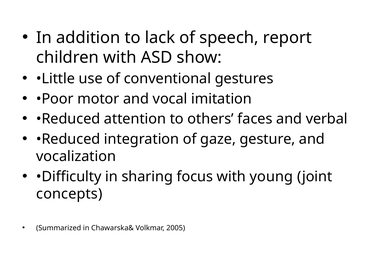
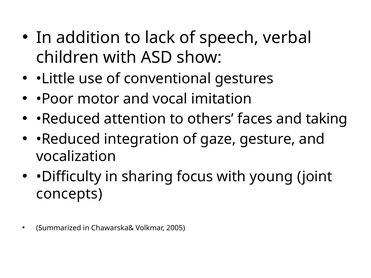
report: report -> verbal
verbal: verbal -> taking
